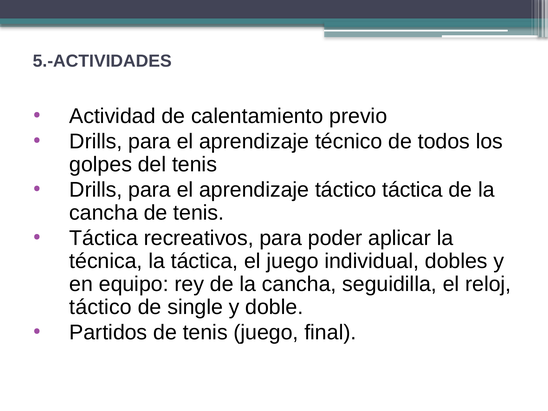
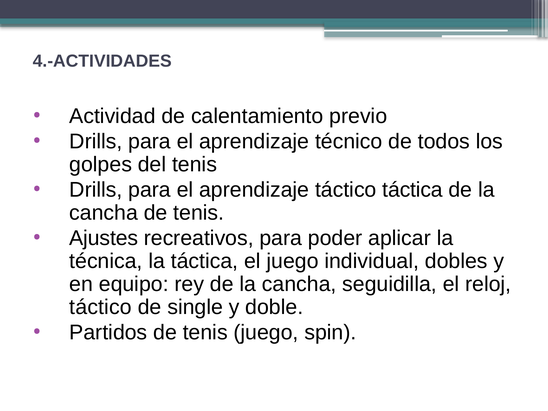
5.-ACTIVIDADES: 5.-ACTIVIDADES -> 4.-ACTIVIDADES
Táctica at (104, 238): Táctica -> Ajustes
final: final -> spin
